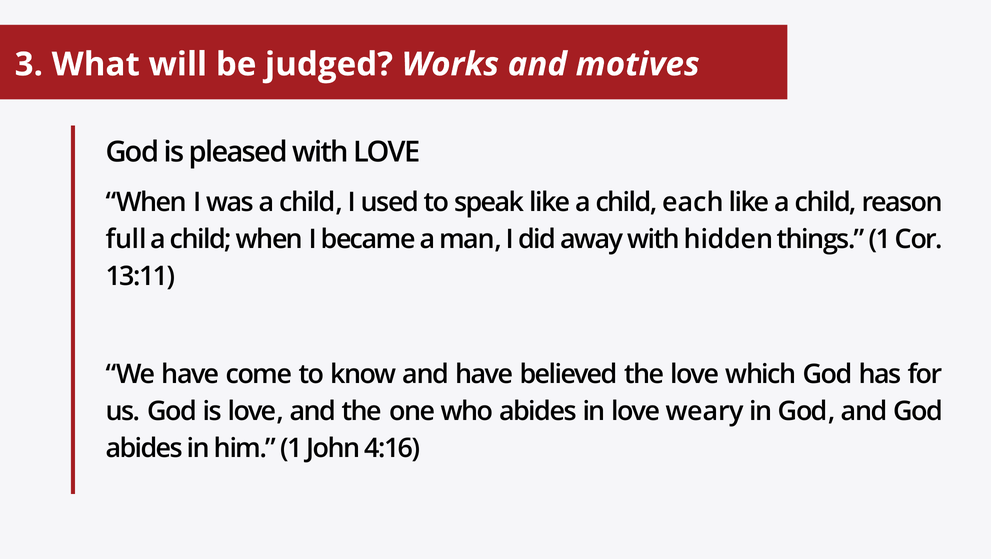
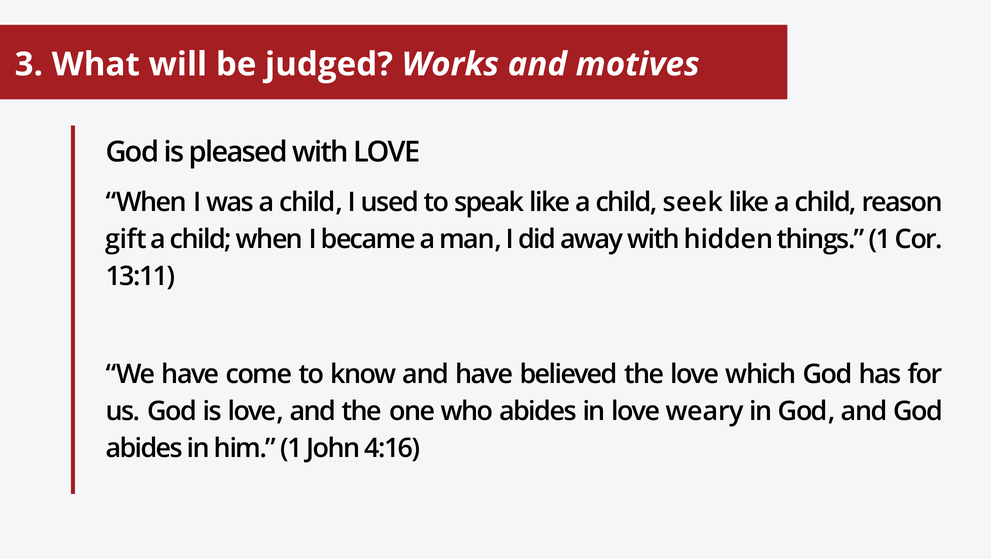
each: each -> seek
full: full -> gift
